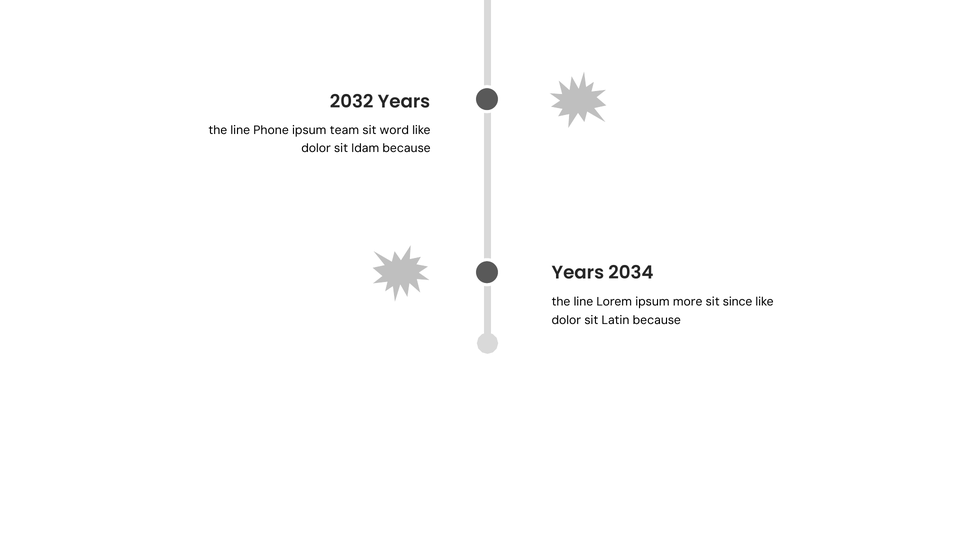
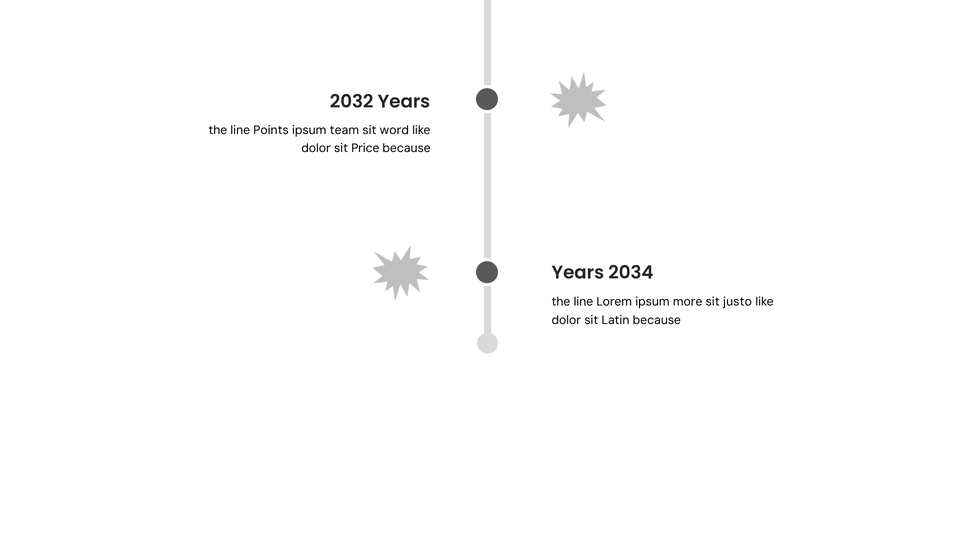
Phone: Phone -> Points
Idam: Idam -> Price
since: since -> justo
